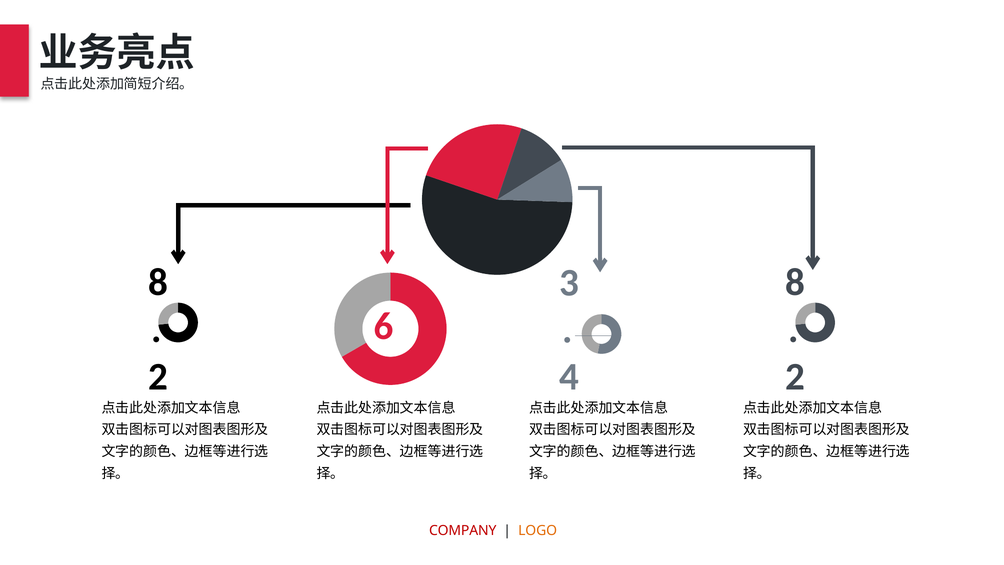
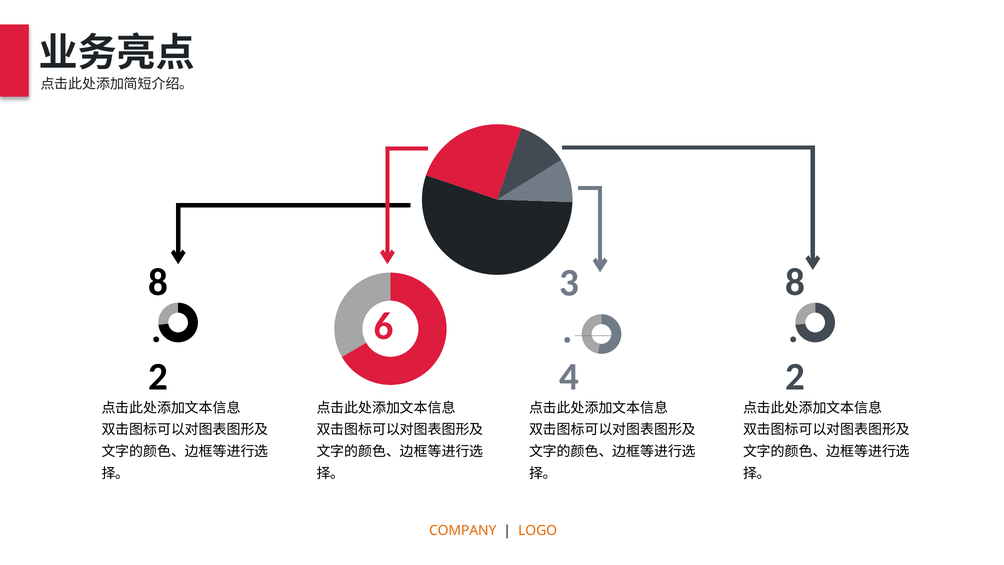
COMPANY colour: red -> orange
